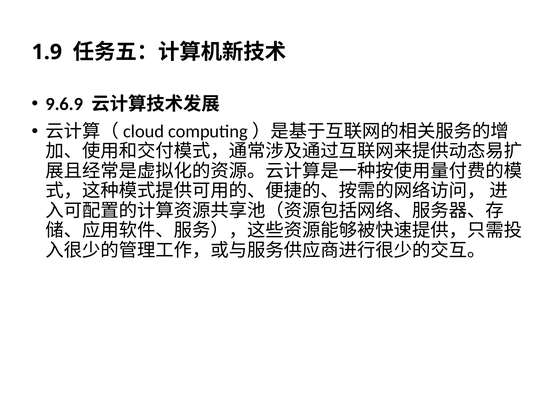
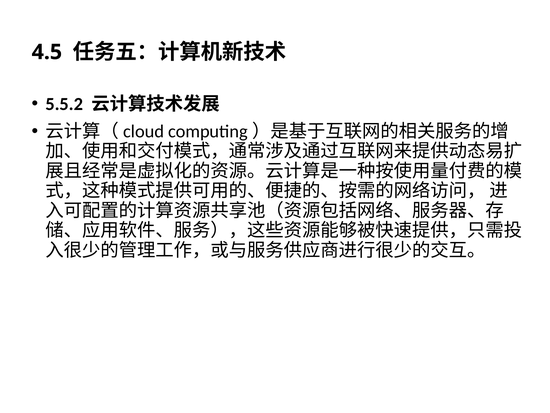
1.9: 1.9 -> 4.5
9.6.9: 9.6.9 -> 5.5.2
